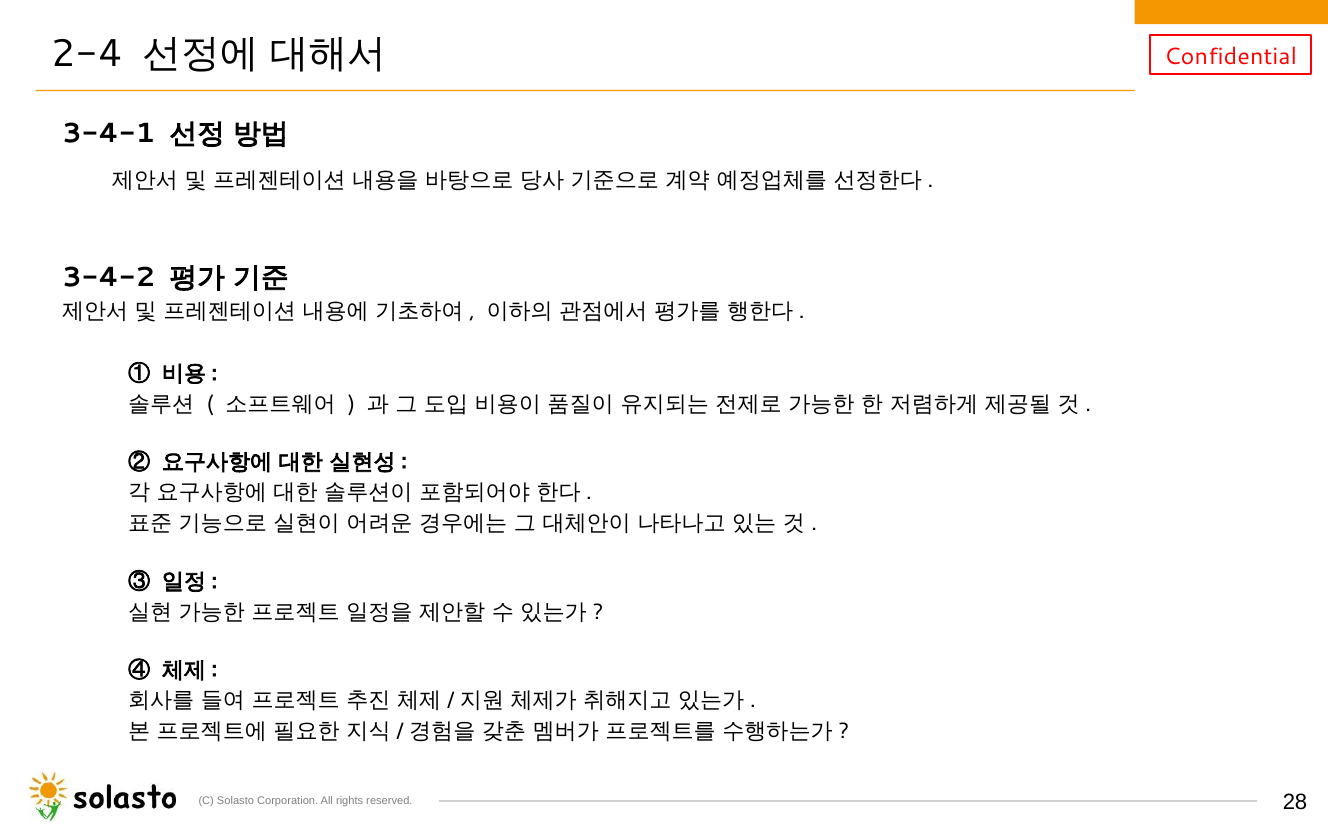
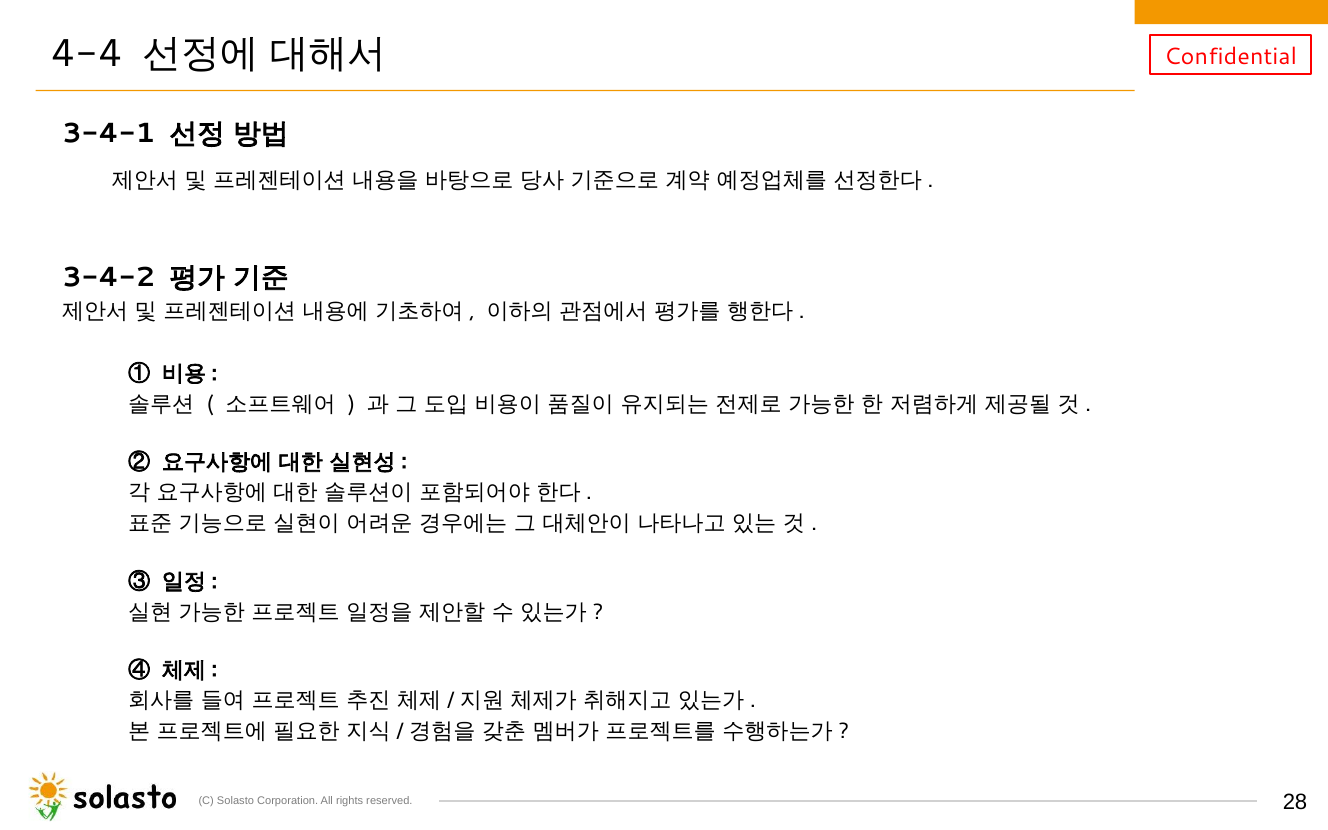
2-4: 2-4 -> 4-4
